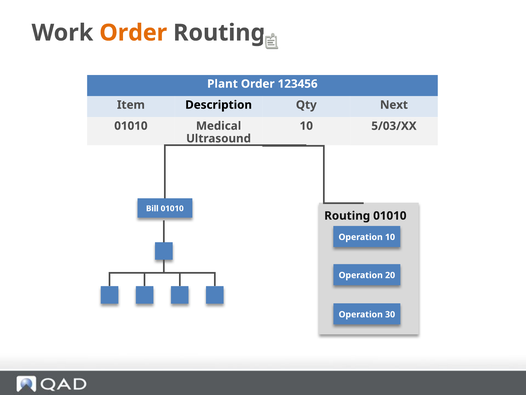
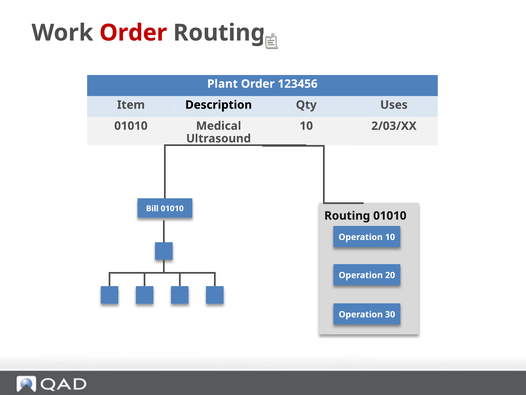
Order at (133, 33) colour: orange -> red
Next: Next -> Uses
5/03/XX: 5/03/XX -> 2/03/XX
